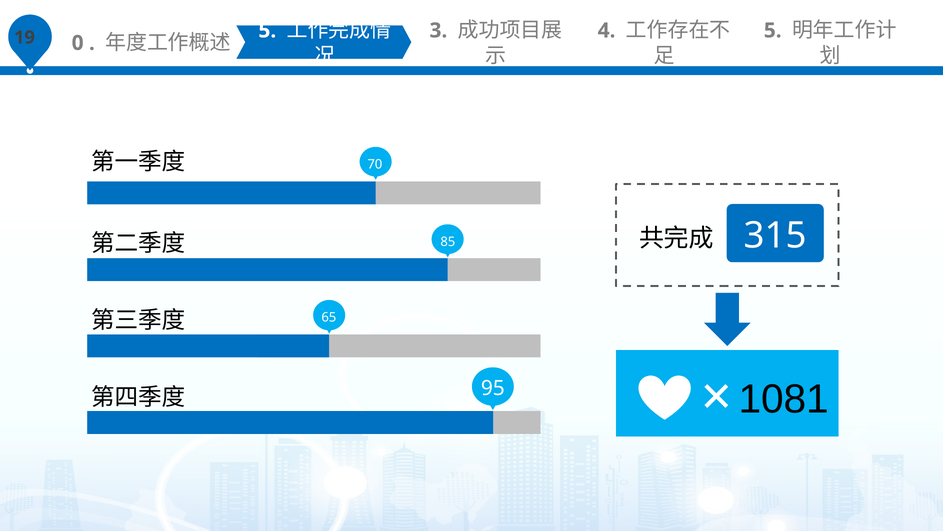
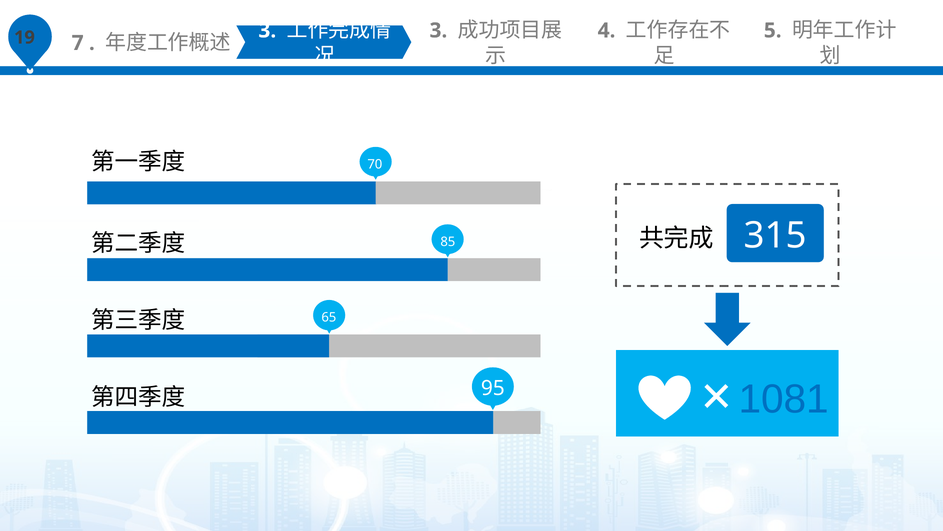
0: 0 -> 7
5 at (267, 30): 5 -> 3
1081 colour: black -> blue
